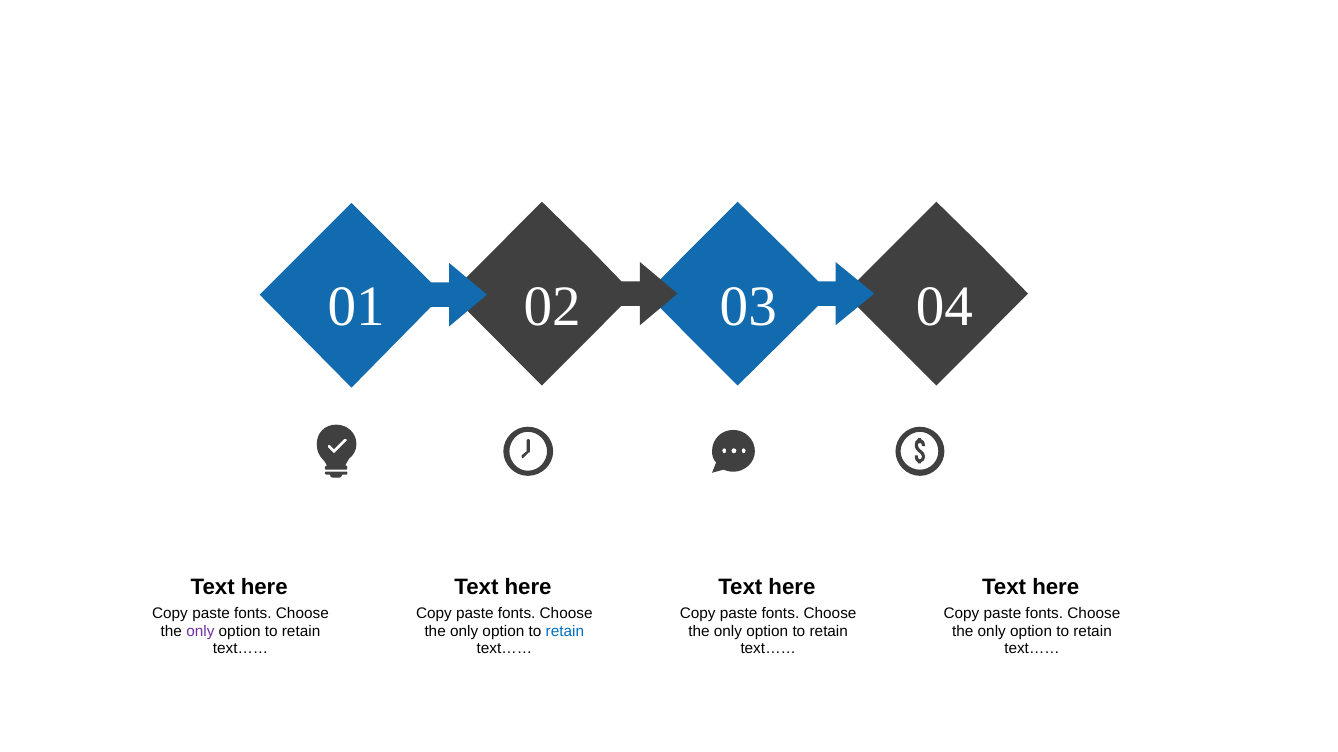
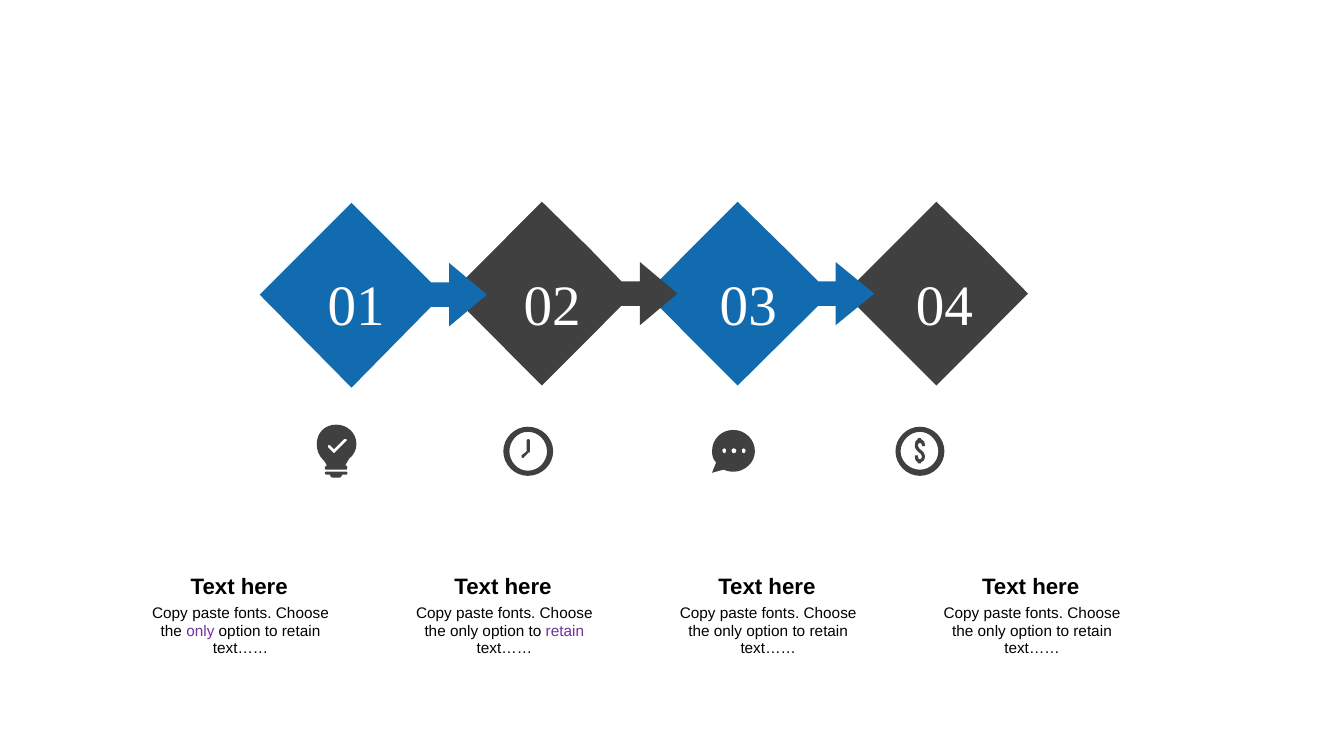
retain at (565, 632) colour: blue -> purple
